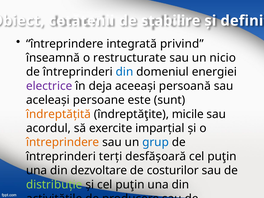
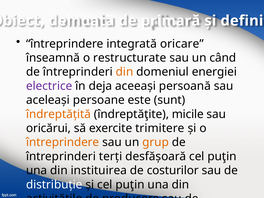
cetăţenii: cetăţenii -> deîndată
stabilire: stabilire -> primară
privind: privind -> oricare
nicio: nicio -> când
din at (125, 72) colour: blue -> orange
acordul: acordul -> oricărui
imparţial: imparţial -> trimitere
grup colour: blue -> orange
dezvoltare: dezvoltare -> instituirea
distribuţie colour: light green -> white
